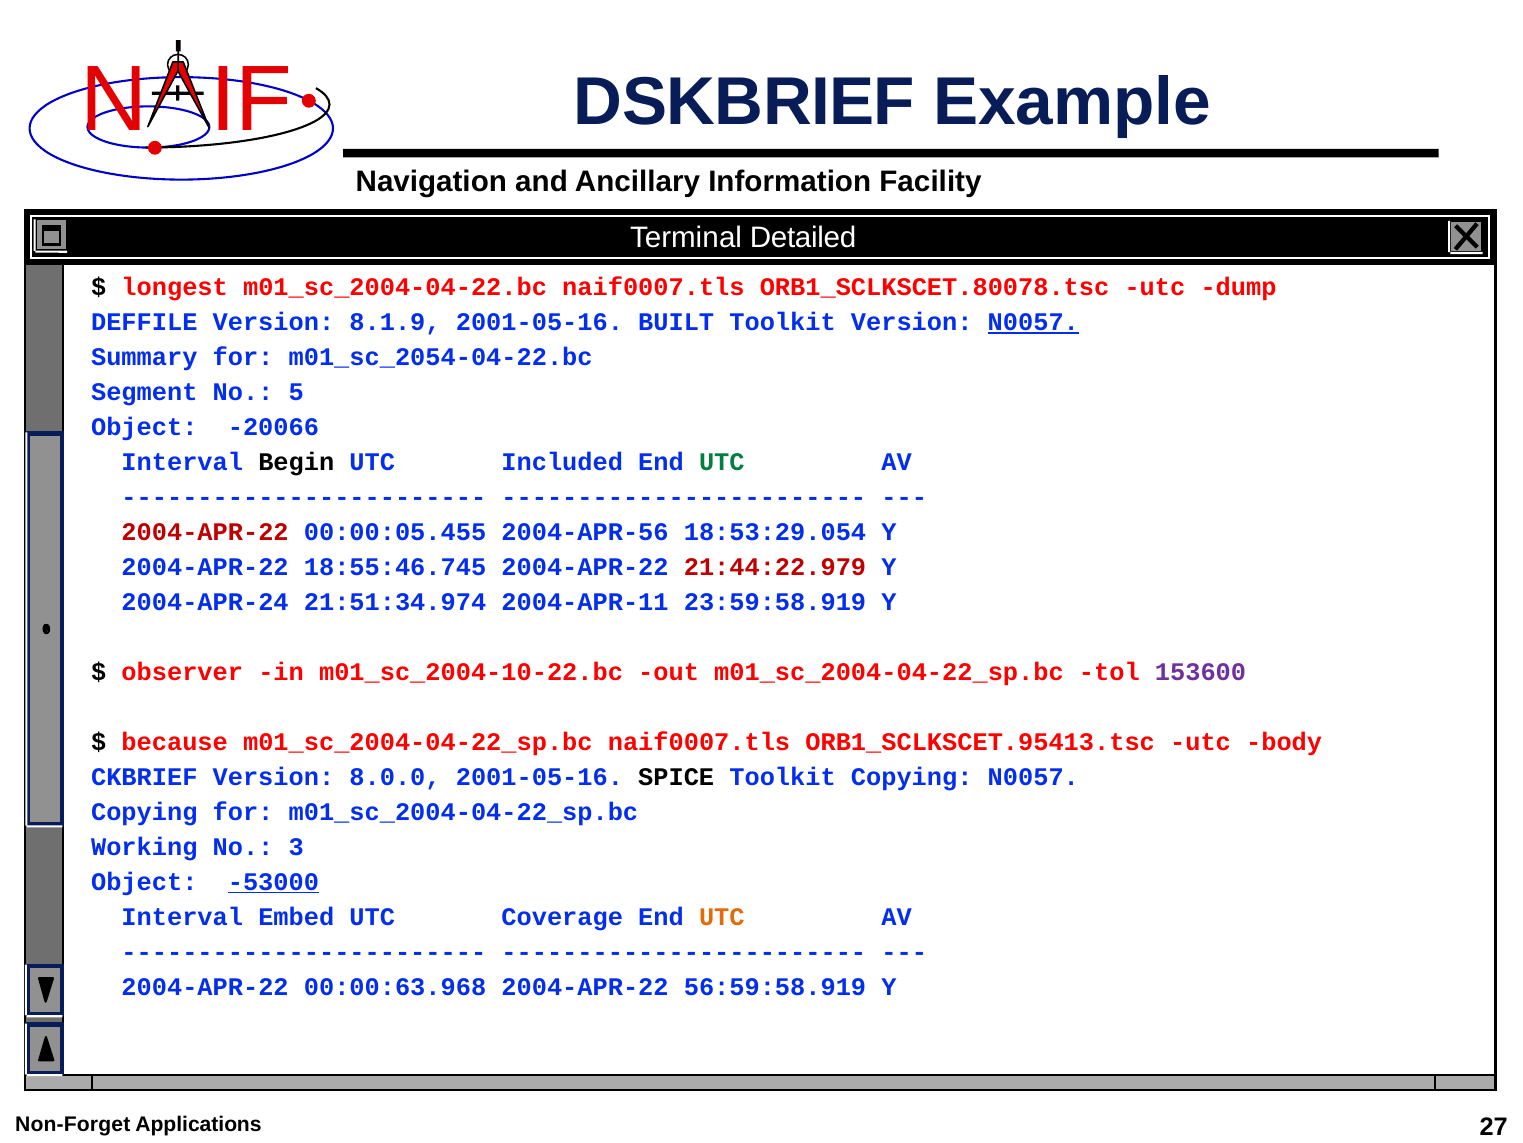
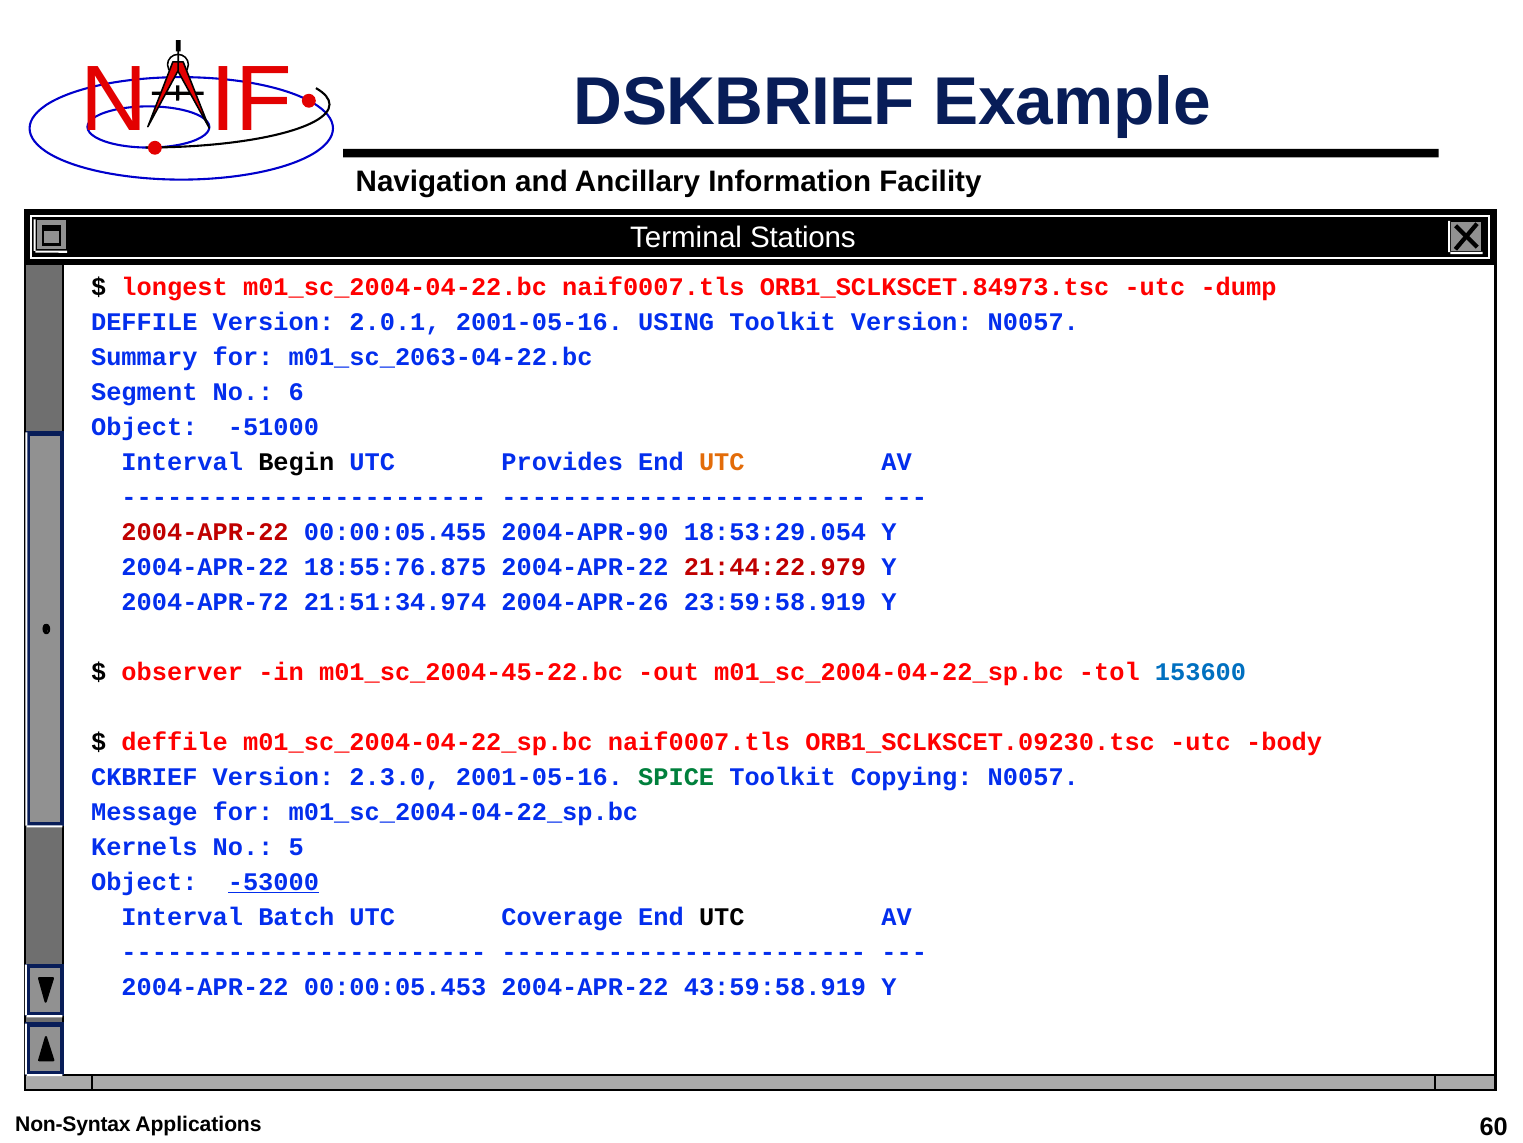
Detailed: Detailed -> Stations
ORB1_SCLKSCET.80078.tsc: ORB1_SCLKSCET.80078.tsc -> ORB1_SCLKSCET.84973.tsc
8.1.9: 8.1.9 -> 2.0.1
BUILT: BUILT -> USING
N0057 at (1033, 322) underline: present -> none
m01_sc_2054-04-22.bc: m01_sc_2054-04-22.bc -> m01_sc_2063-04-22.bc
5: 5 -> 6
-20066: -20066 -> -51000
Included: Included -> Provides
UTC at (722, 462) colour: green -> orange
2004-APR-56: 2004-APR-56 -> 2004-APR-90
18:55:46.745: 18:55:46.745 -> 18:55:76.875
2004-APR-24: 2004-APR-24 -> 2004-APR-72
2004-APR-11: 2004-APR-11 -> 2004-APR-26
m01_sc_2004-10-22.bc: m01_sc_2004-10-22.bc -> m01_sc_2004-45-22.bc
153600 colour: purple -> blue
because at (175, 742): because -> deffile
ORB1_SCLKSCET.95413.tsc: ORB1_SCLKSCET.95413.tsc -> ORB1_SCLKSCET.09230.tsc
8.0.0: 8.0.0 -> 2.3.0
SPICE colour: black -> green
Copying at (144, 812): Copying -> Message
Working: Working -> Kernels
3: 3 -> 5
Embed: Embed -> Batch
UTC at (722, 917) colour: orange -> black
00:00:63.968: 00:00:63.968 -> 00:00:05.453
56:59:58.919: 56:59:58.919 -> 43:59:58.919
Non-Forget: Non-Forget -> Non-Syntax
27: 27 -> 60
